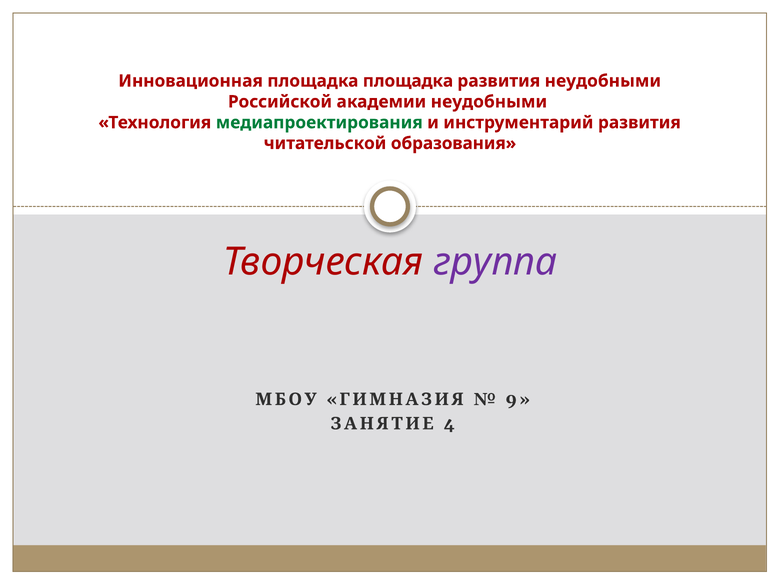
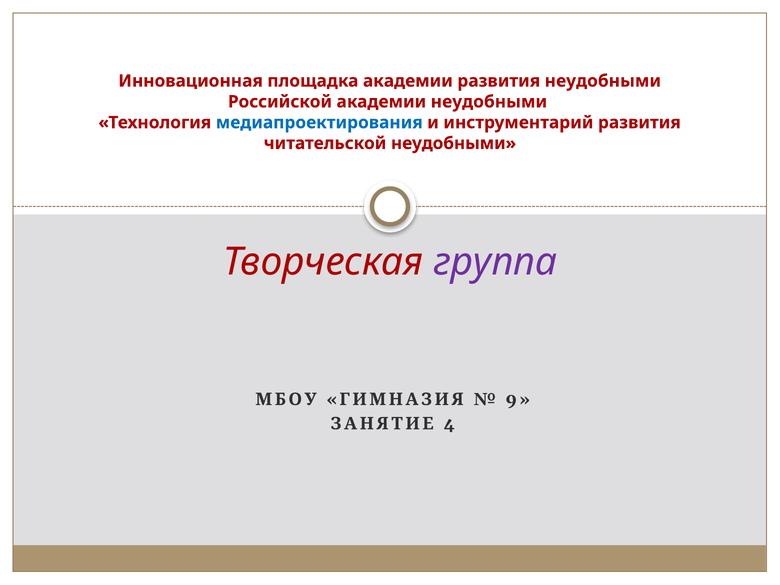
площадка площадка: площадка -> академии
медиапроектирования colour: green -> blue
читательской образования: образования -> неудобными
